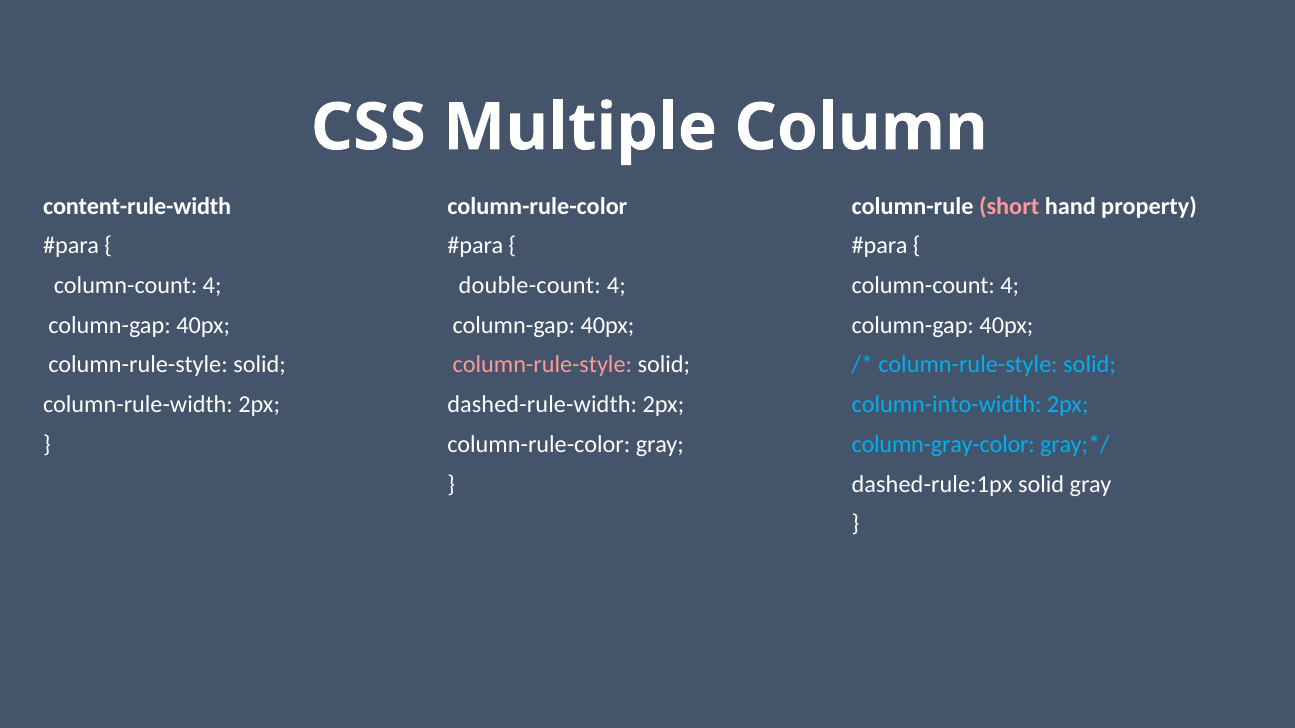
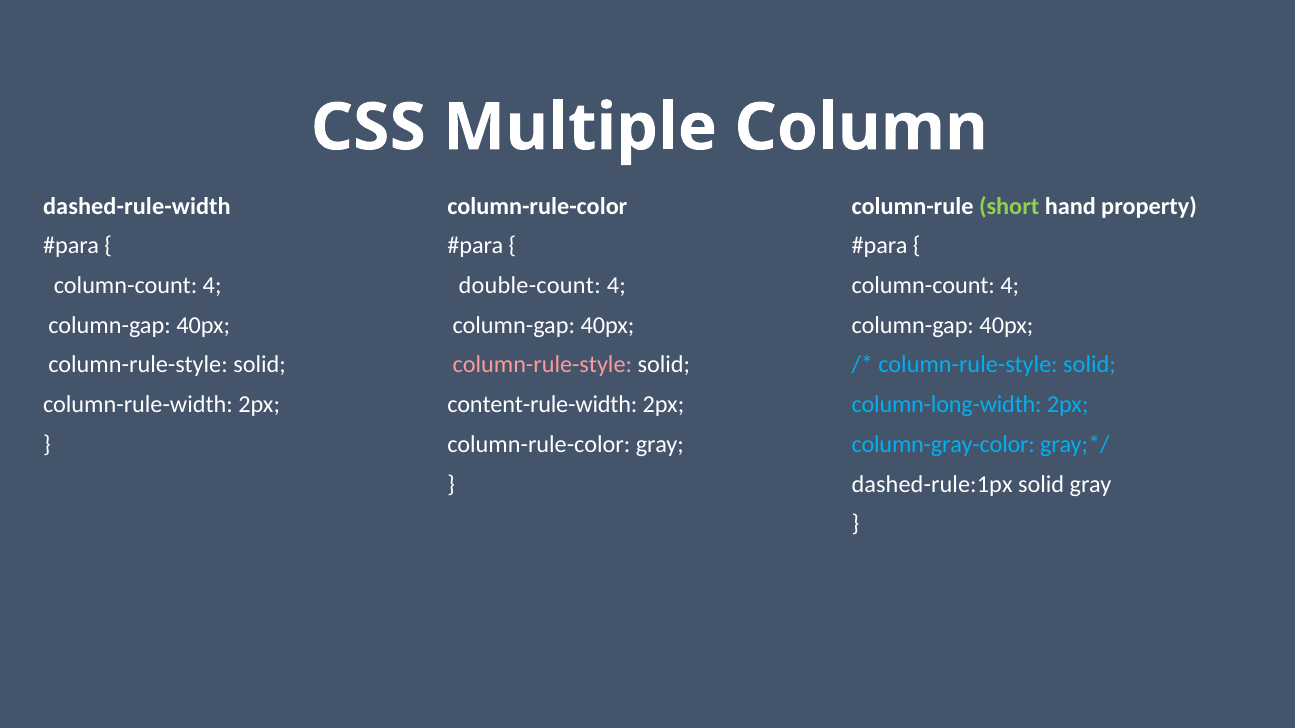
content-rule-width: content-rule-width -> dashed-rule-width
short colour: pink -> light green
dashed-rule-width: dashed-rule-width -> content-rule-width
column-into-width: column-into-width -> column-long-width
